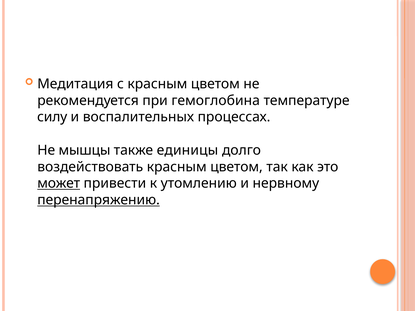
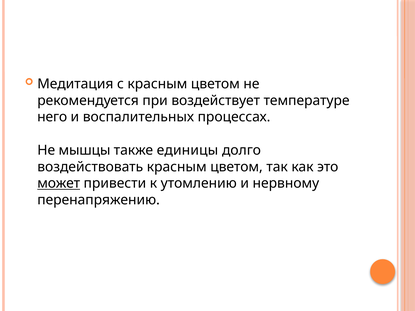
гемоглобина: гемоглобина -> воздействует
силу: силу -> него
перенапряжению underline: present -> none
